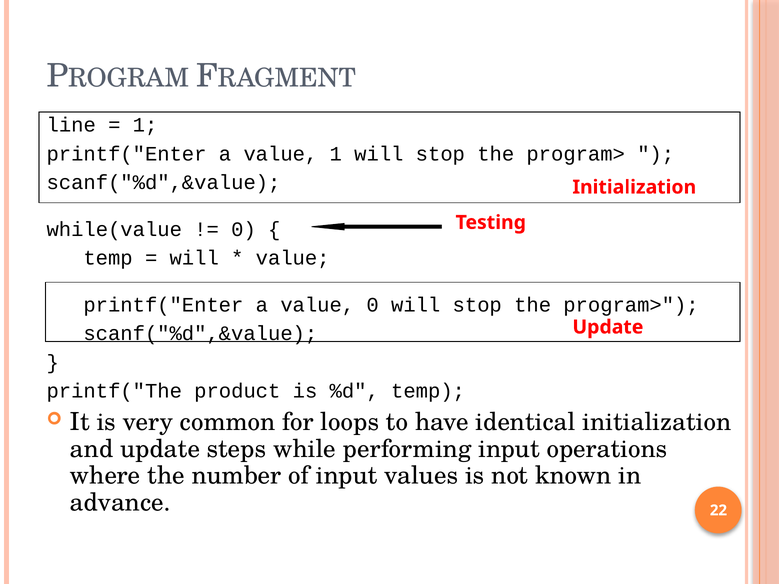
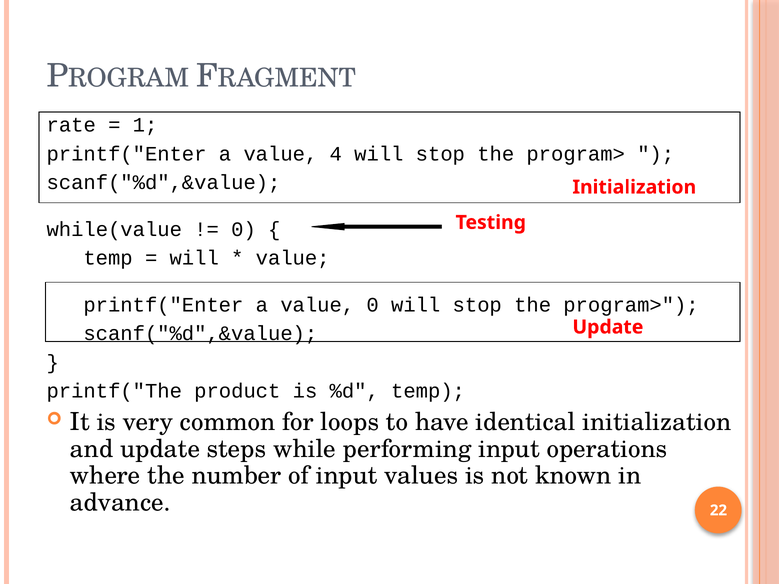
line: line -> rate
value 1: 1 -> 4
